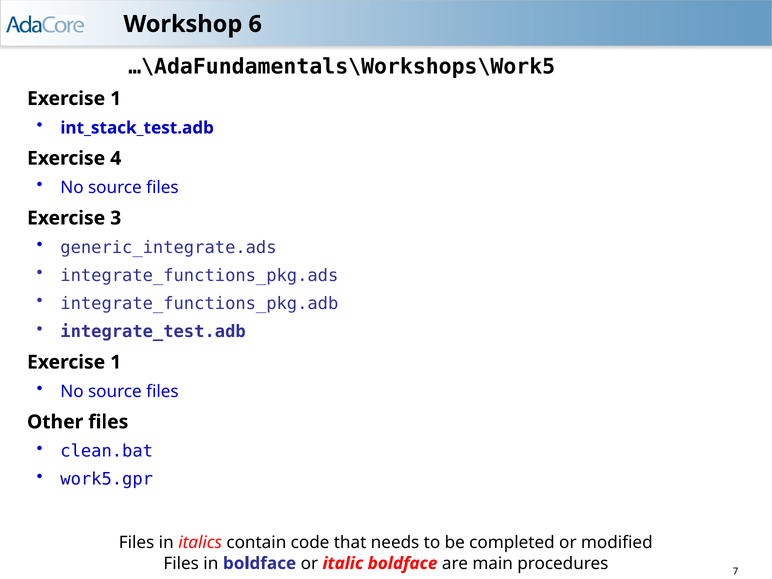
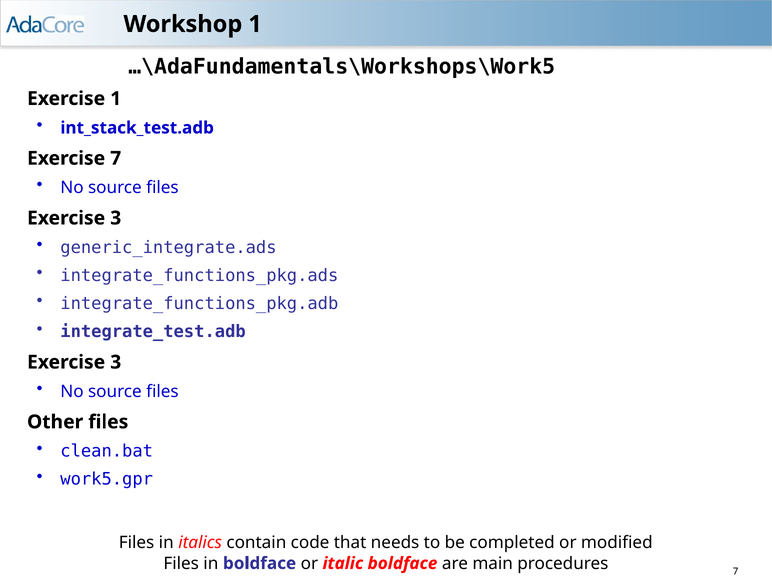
Workshop 6: 6 -> 1
Exercise 4: 4 -> 7
1 at (116, 362): 1 -> 3
